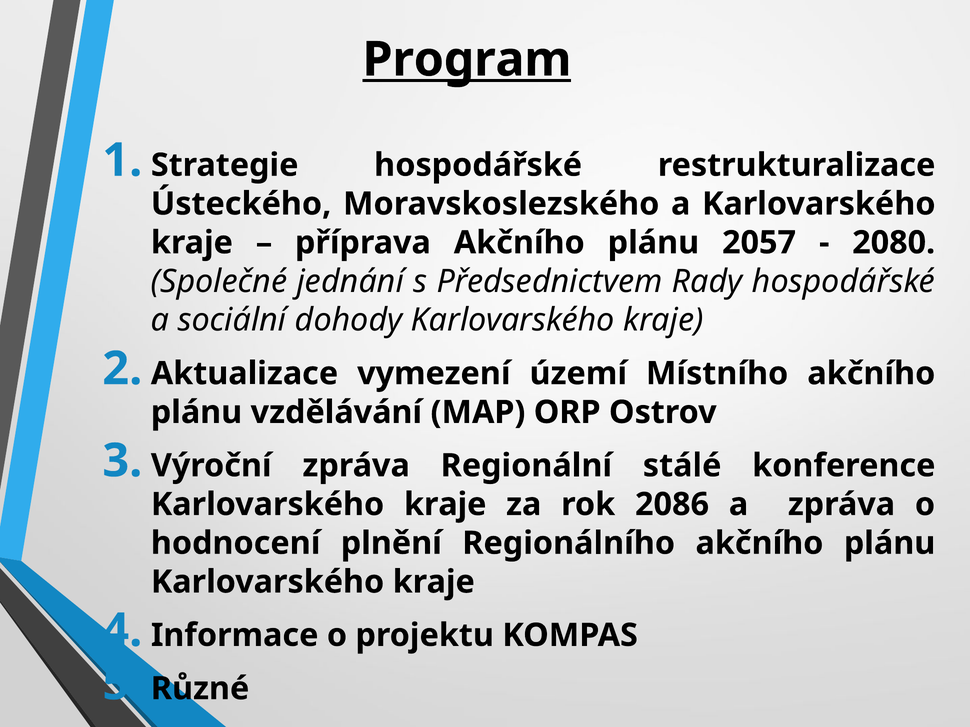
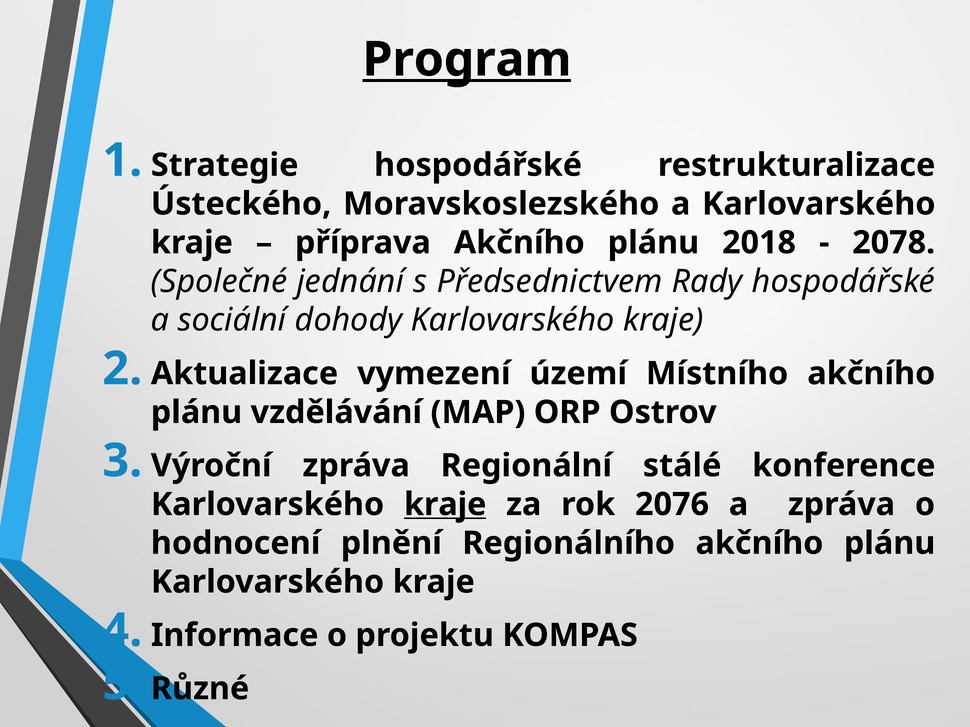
2057: 2057 -> 2018
2080: 2080 -> 2078
kraje at (445, 505) underline: none -> present
2086: 2086 -> 2076
